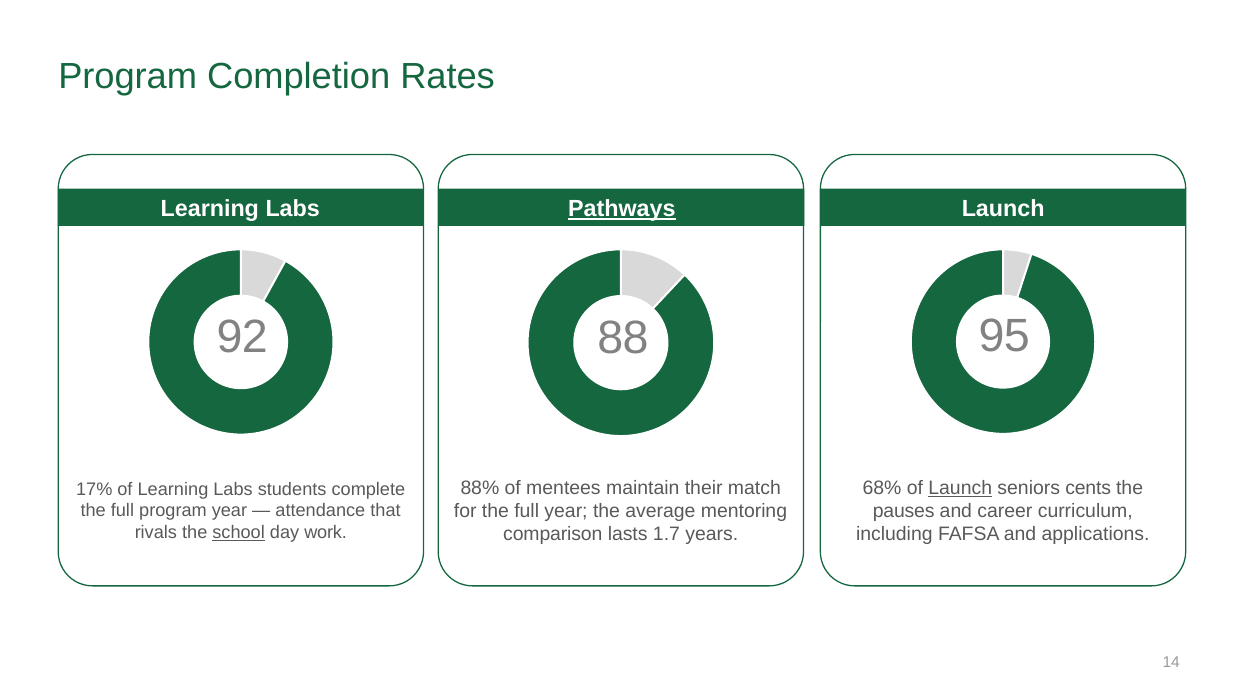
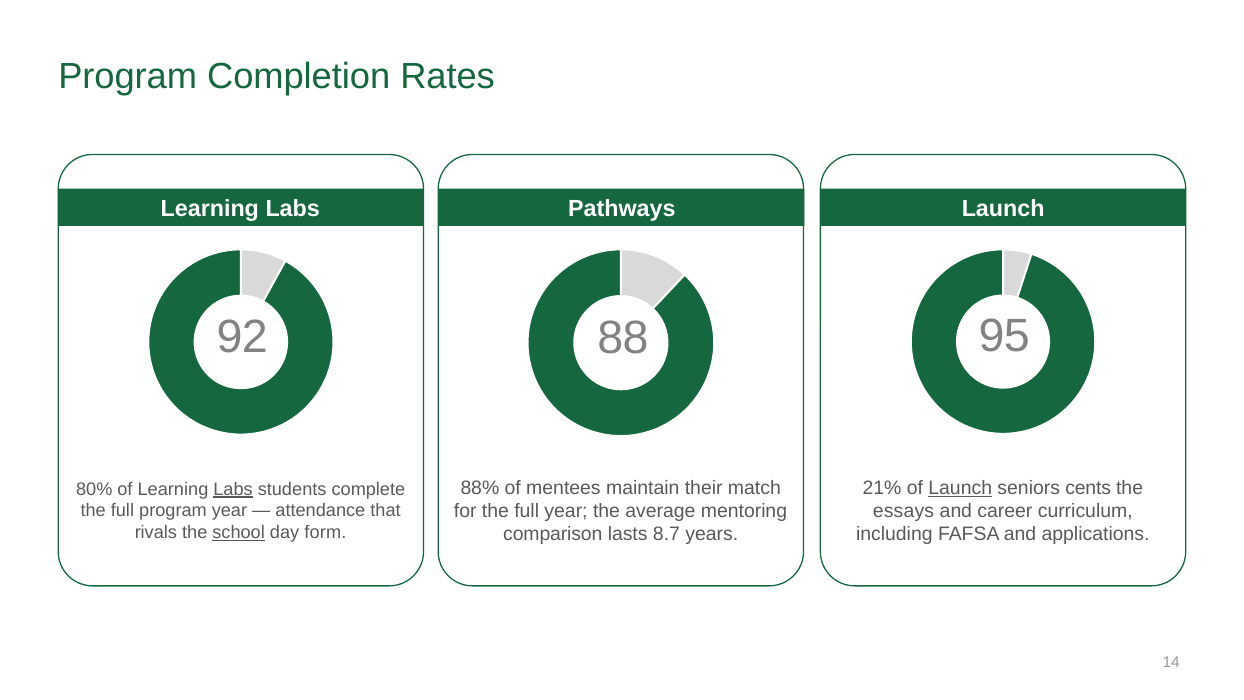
Pathways underline: present -> none
68%: 68% -> 21%
17%: 17% -> 80%
Labs at (233, 489) underline: none -> present
pauses: pauses -> essays
work: work -> form
1.7: 1.7 -> 8.7
